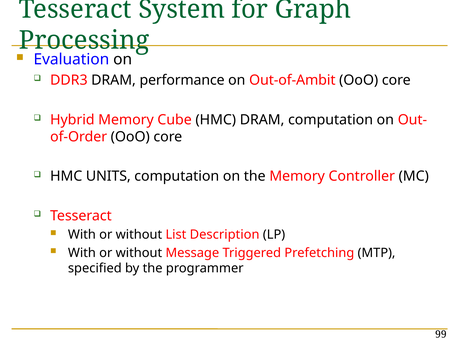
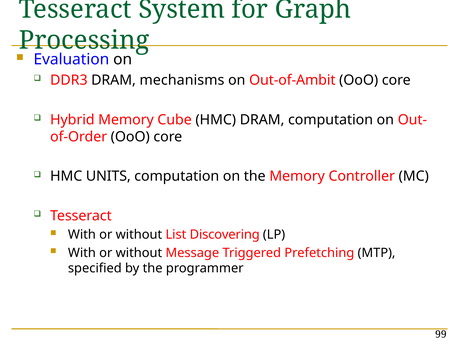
performance: performance -> mechanisms
Description: Description -> Discovering
